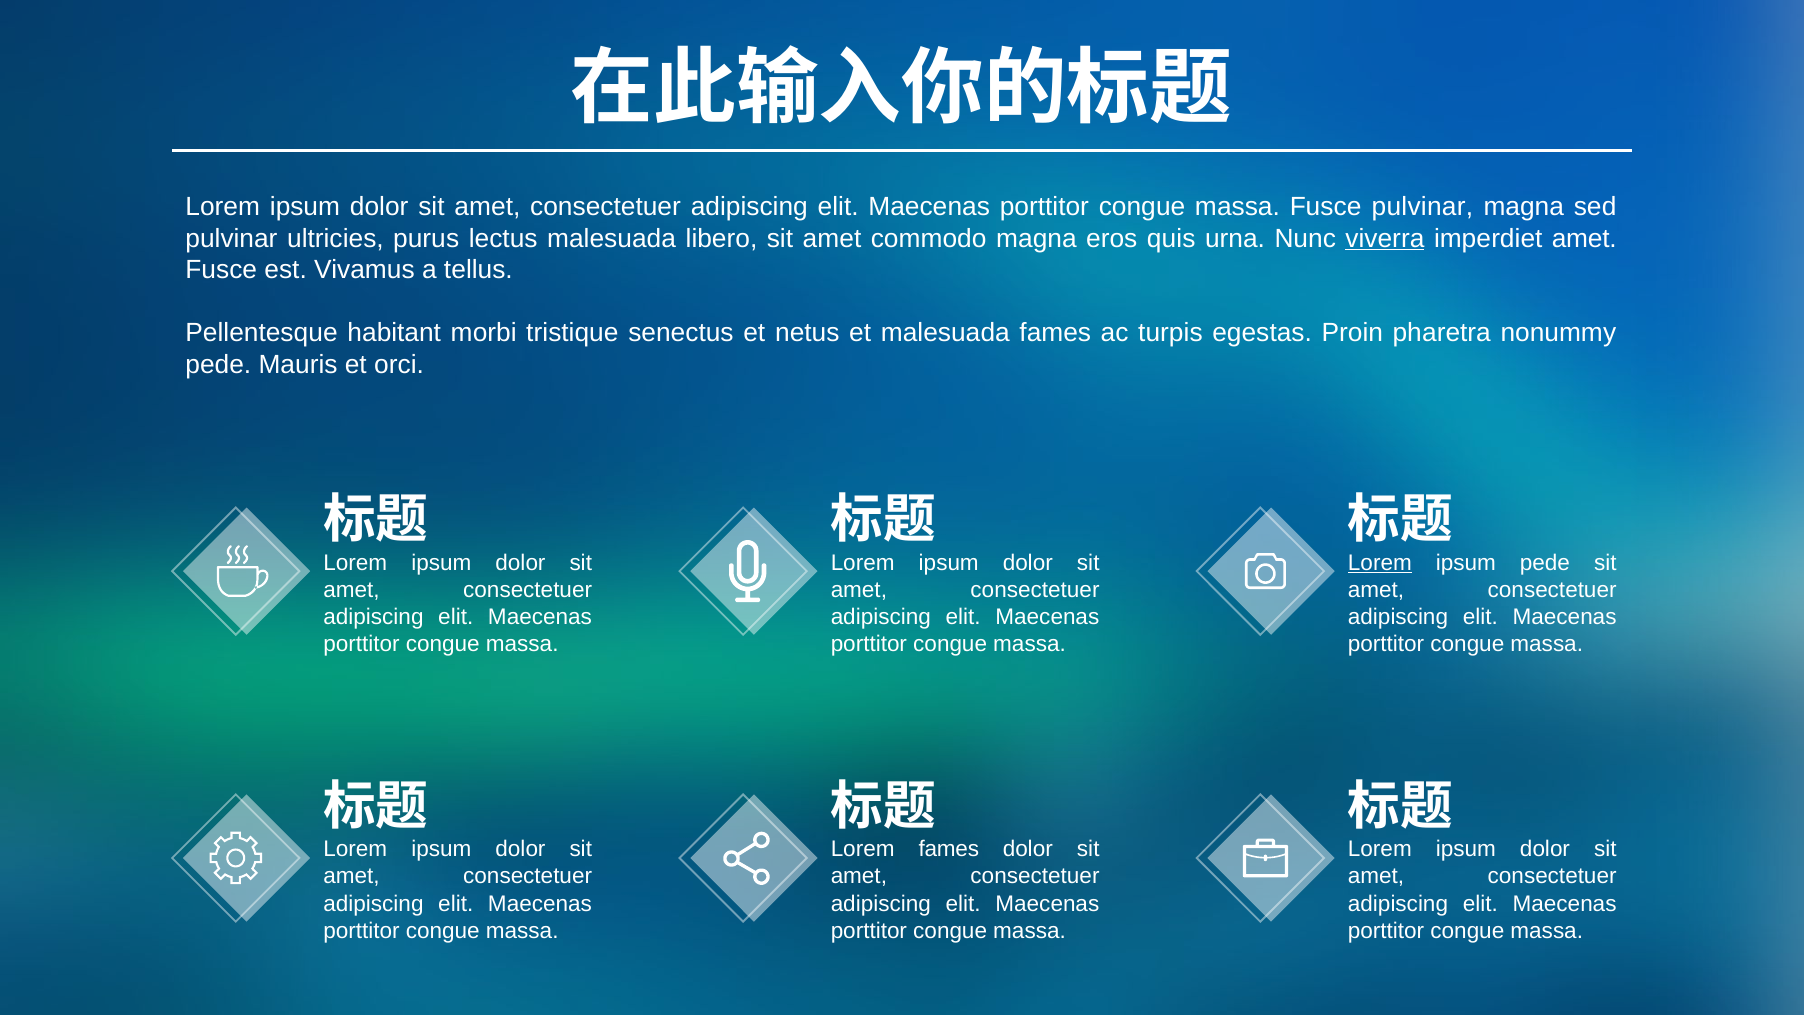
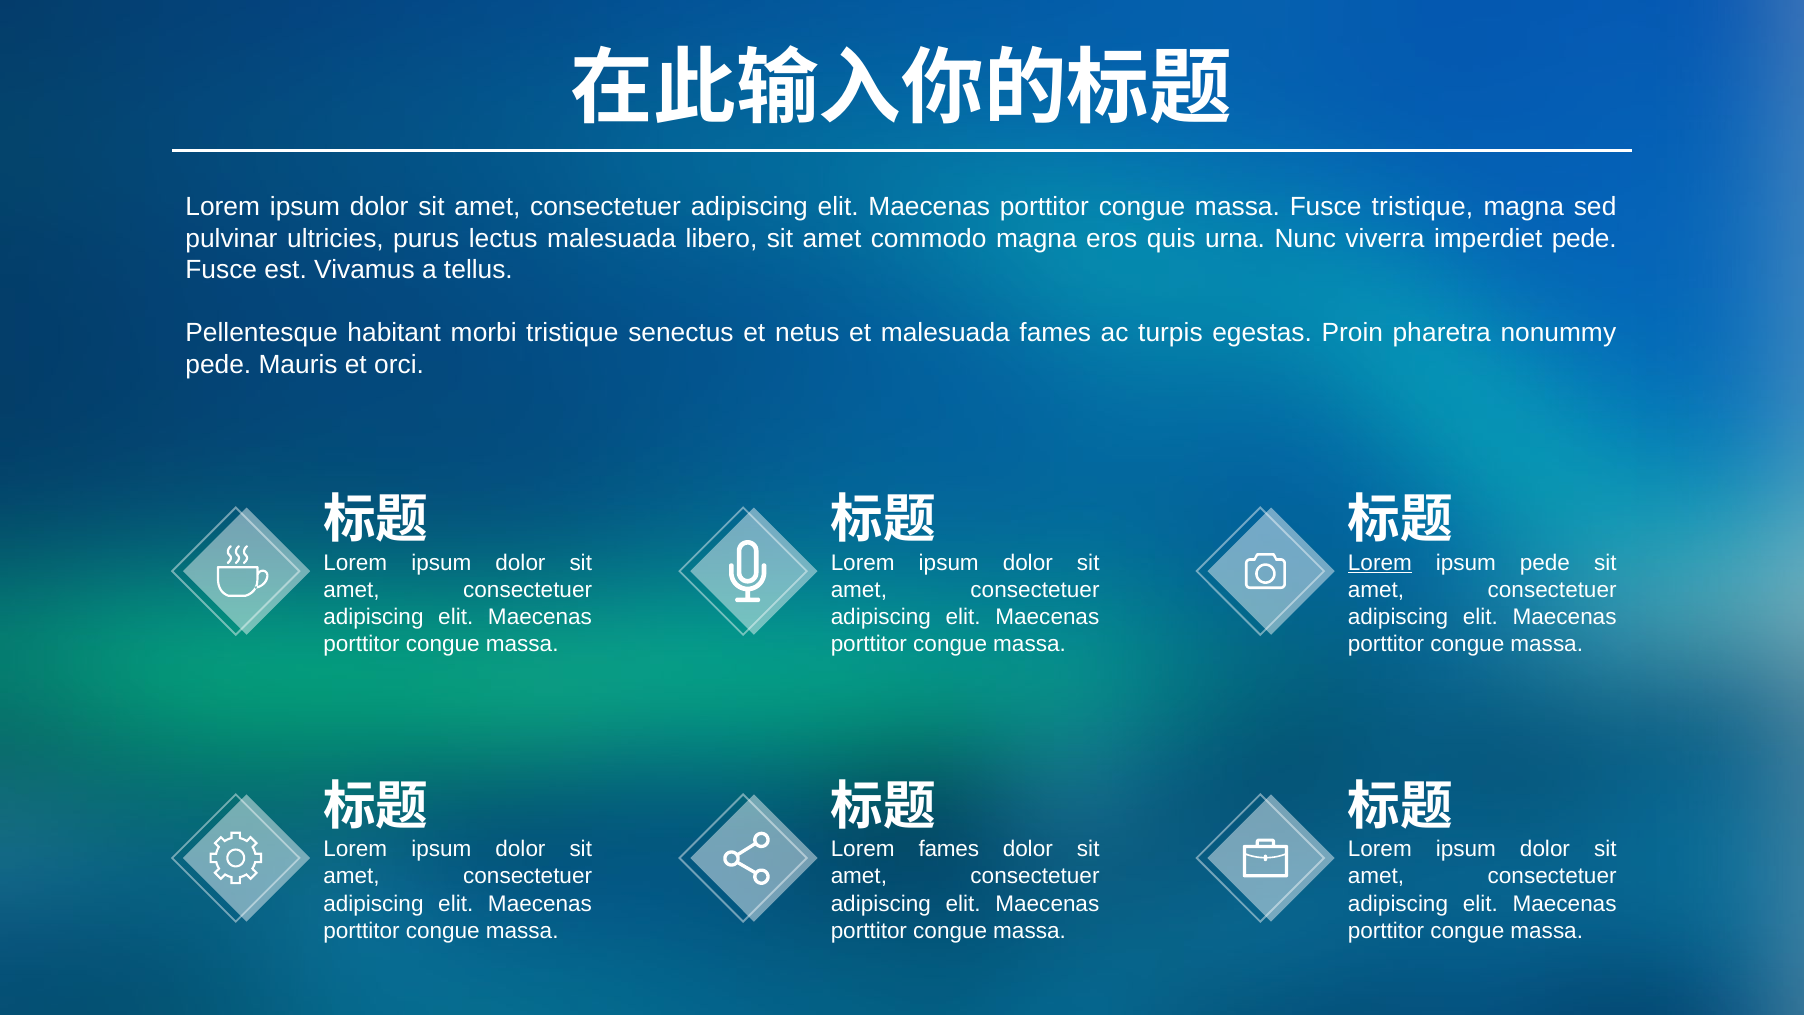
Fusce pulvinar: pulvinar -> tristique
viverra underline: present -> none
imperdiet amet: amet -> pede
